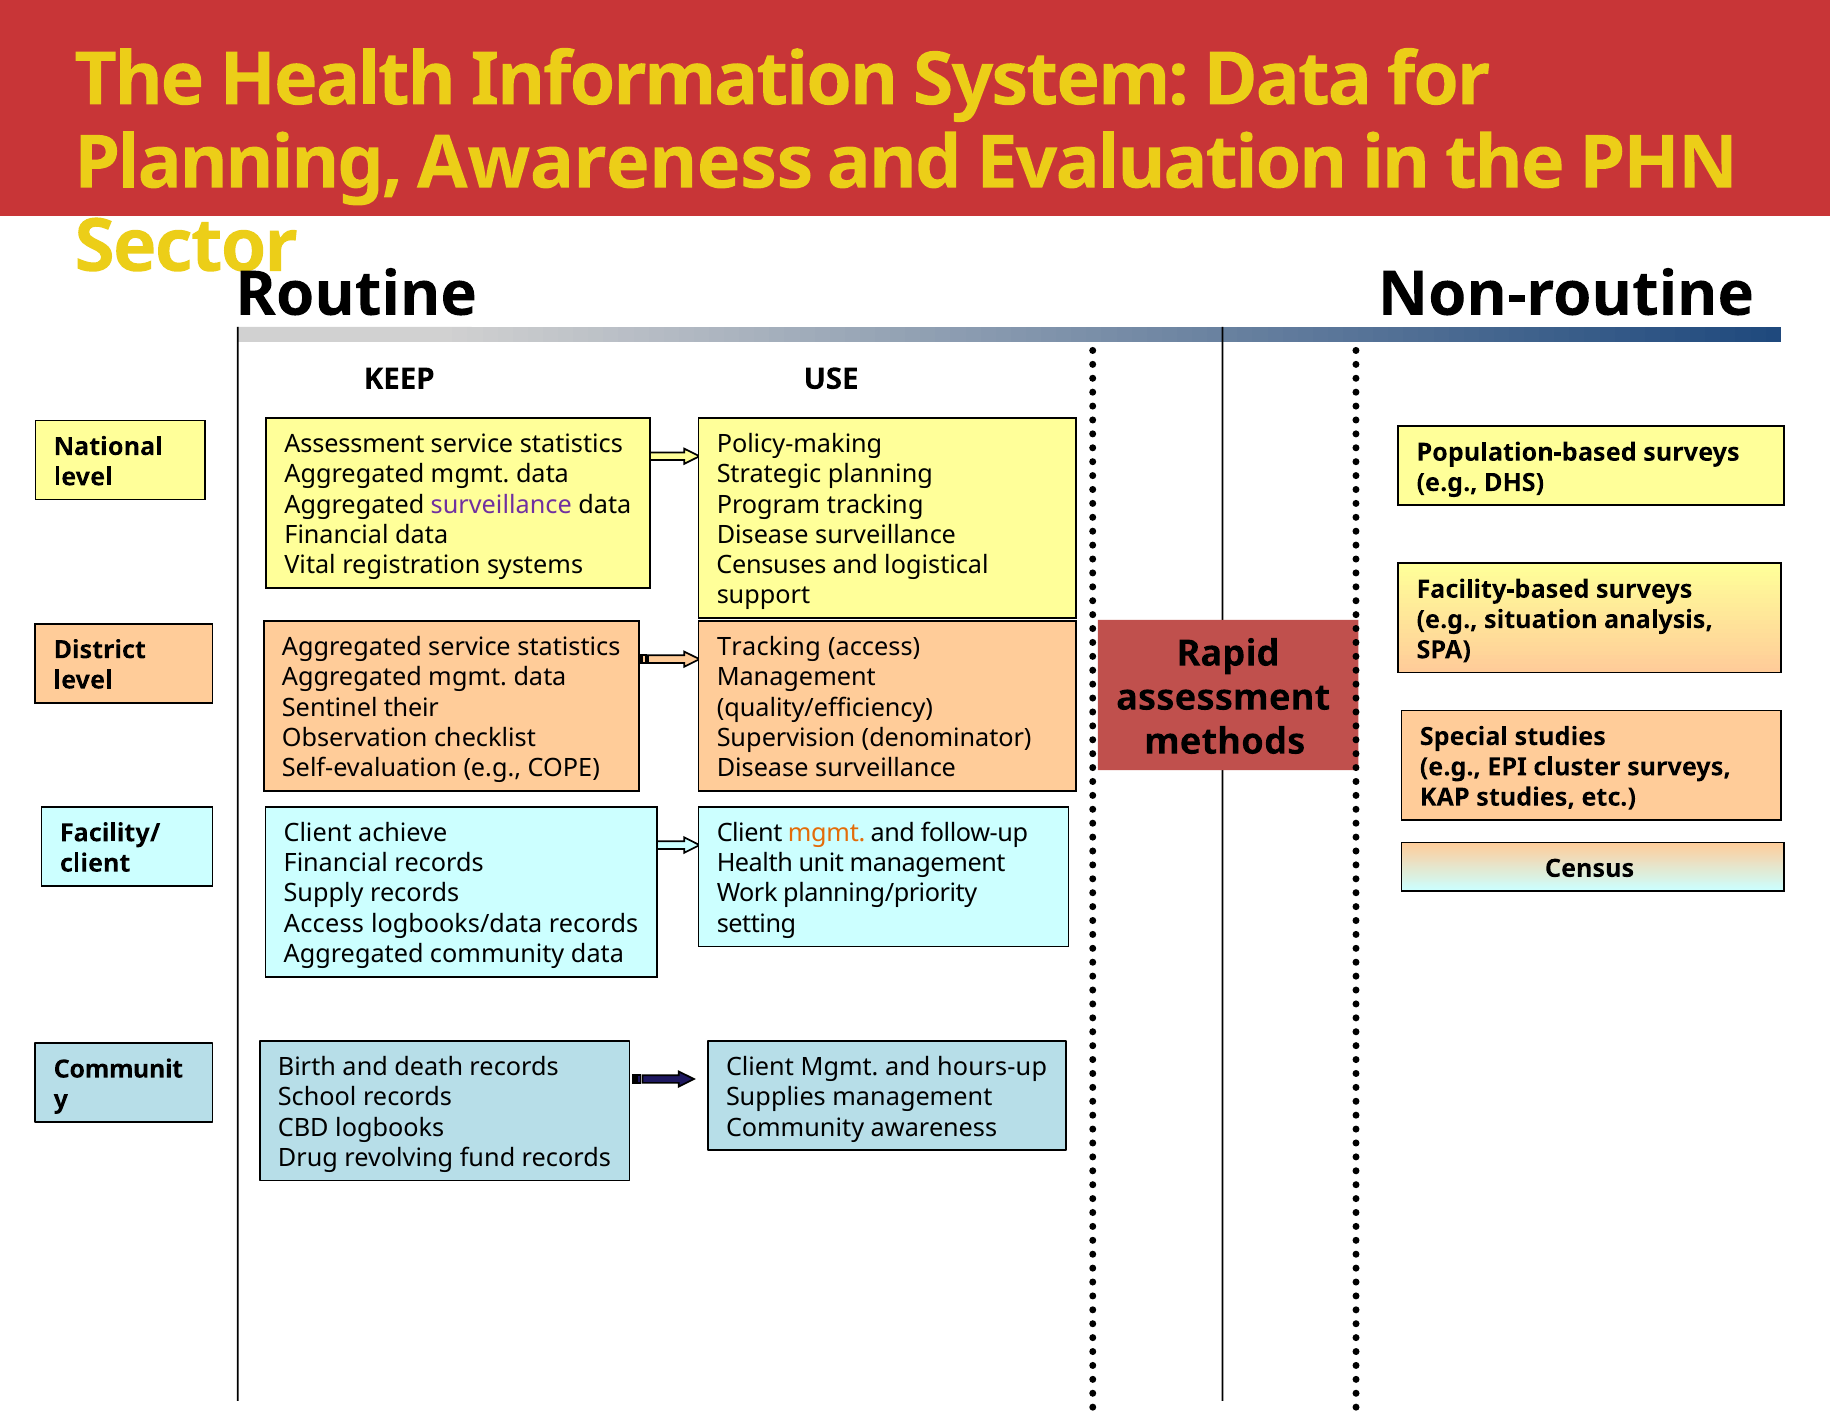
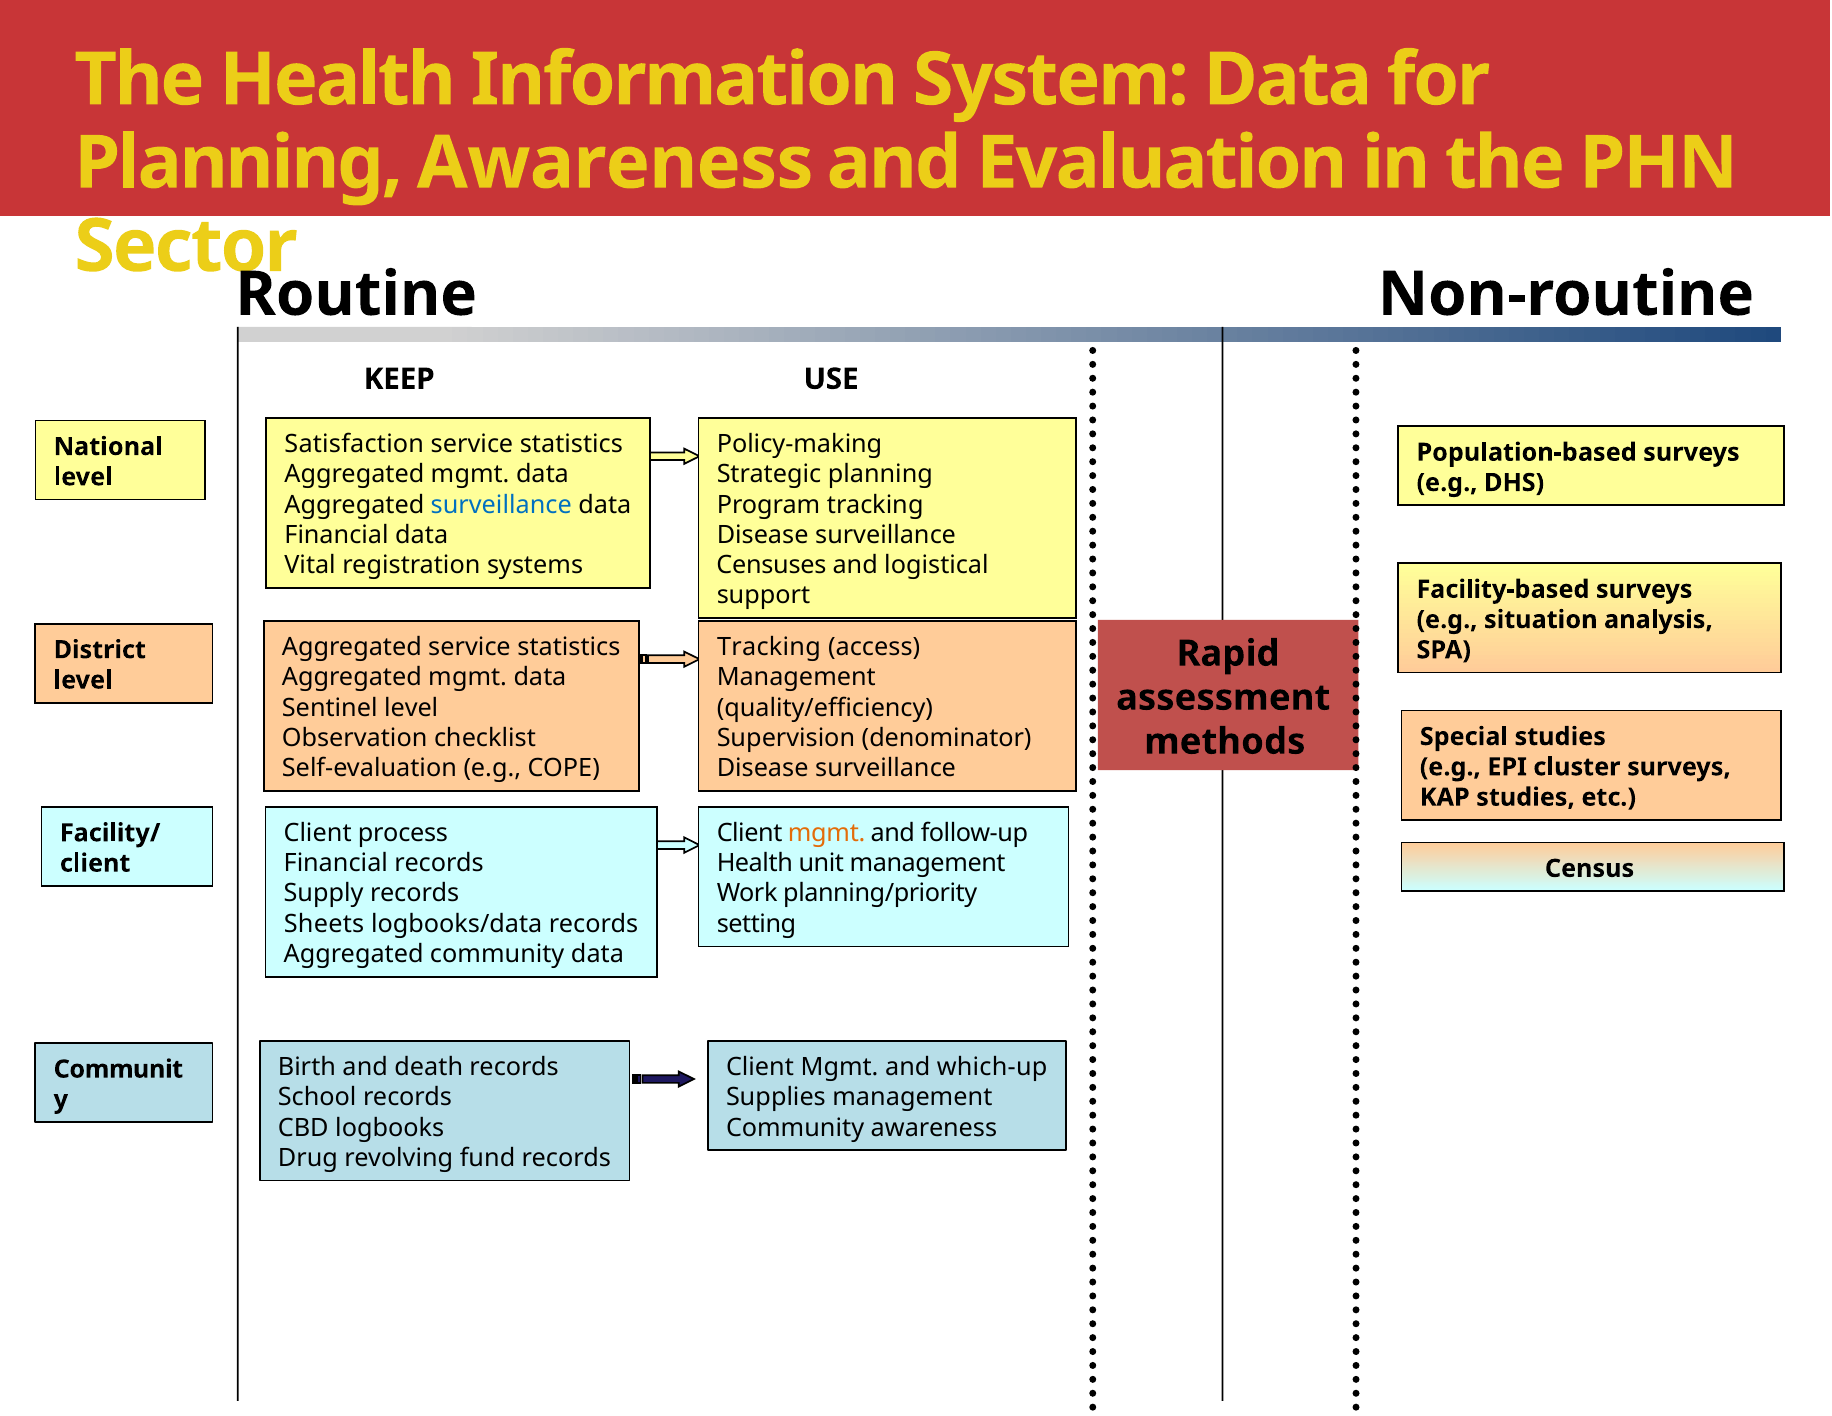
Assessment at (354, 444): Assessment -> Satisfaction
surveillance at (501, 505) colour: purple -> blue
Sentinel their: their -> level
achieve: achieve -> process
Access at (324, 924): Access -> Sheets
hours-up: hours-up -> which-up
